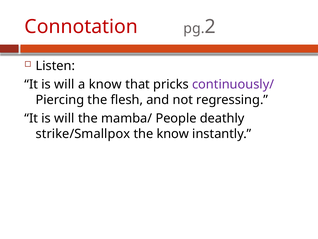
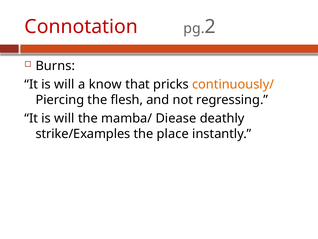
Listen: Listen -> Burns
continuously/ colour: purple -> orange
People: People -> Diease
strike/Smallpox: strike/Smallpox -> strike/Examples
the know: know -> place
